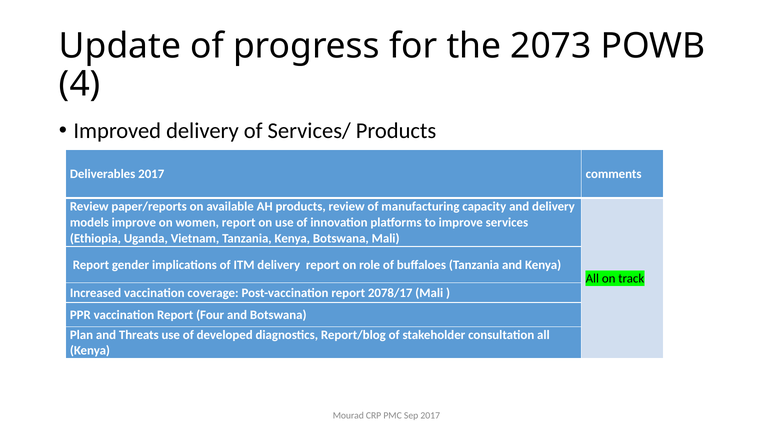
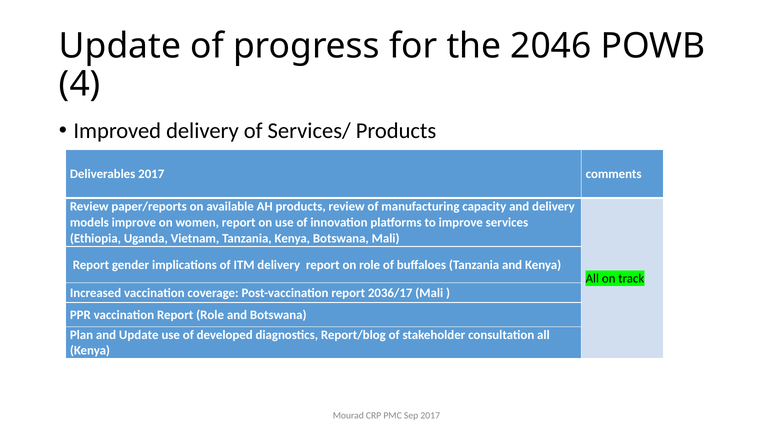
2073: 2073 -> 2046
2078/17: 2078/17 -> 2036/17
Report Four: Four -> Role
and Threats: Threats -> Update
